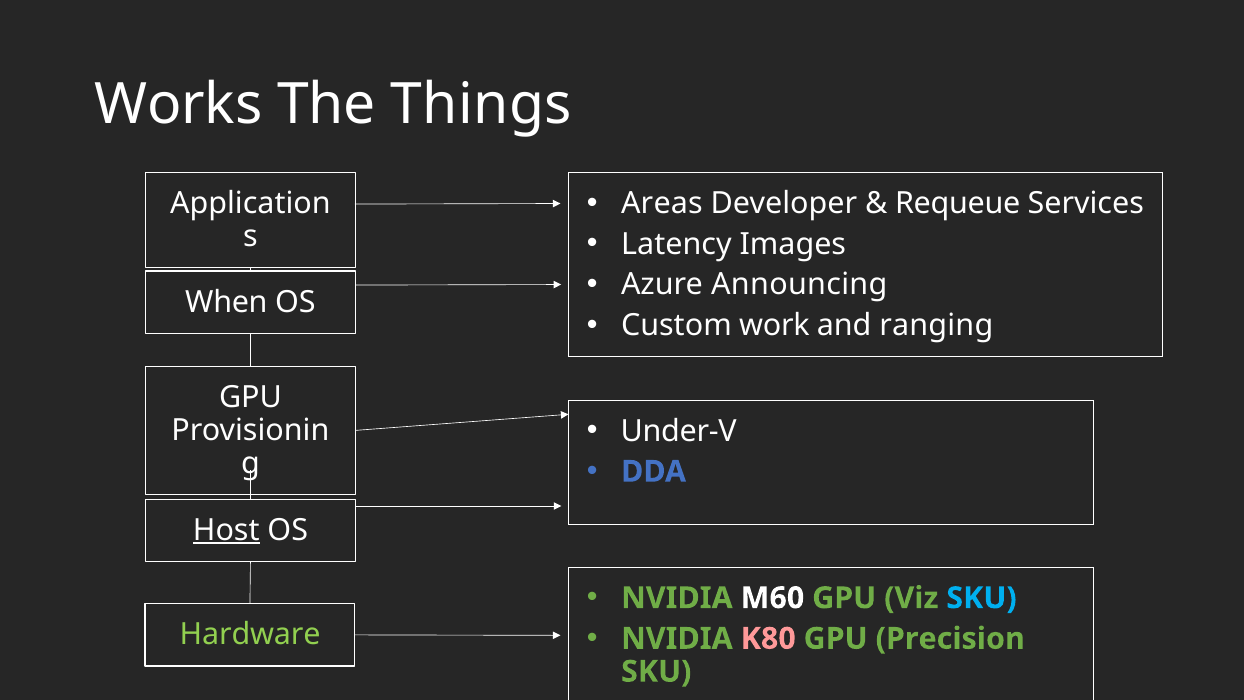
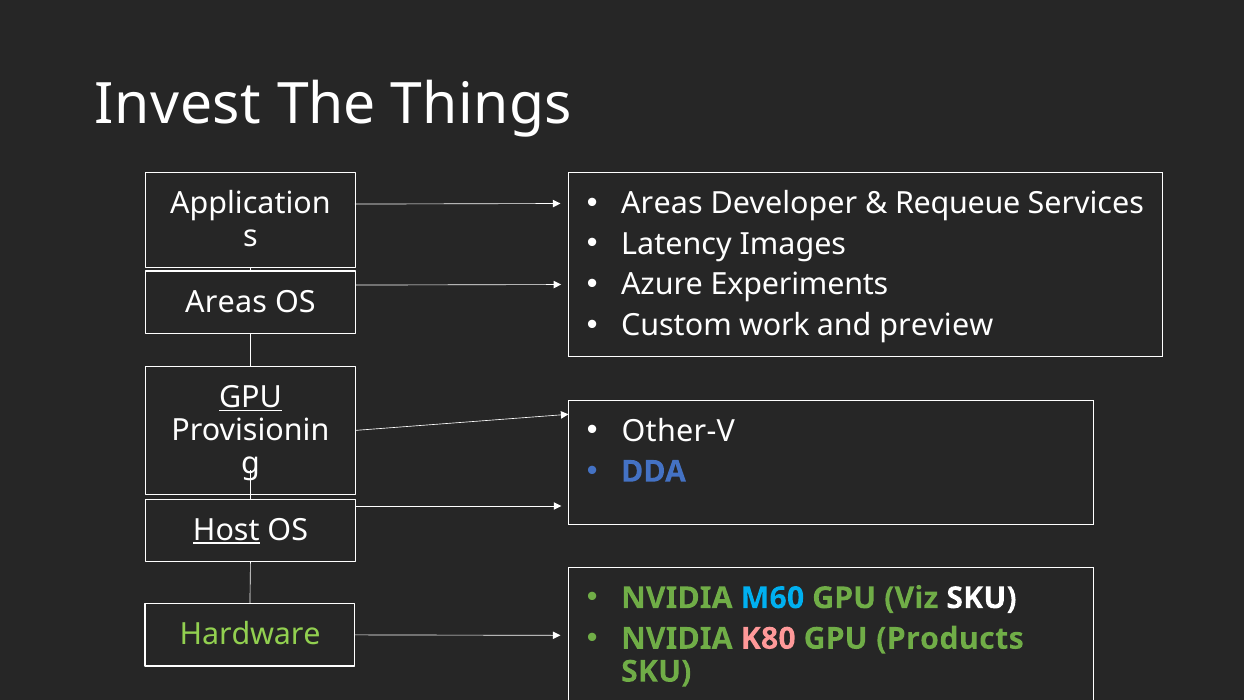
Works: Works -> Invest
Announcing: Announcing -> Experiments
When at (226, 302): When -> Areas
ranging: ranging -> preview
GPU at (250, 397) underline: none -> present
Under-V: Under-V -> Other-V
M60 colour: white -> light blue
SKU at (982, 598) colour: light blue -> white
Precision: Precision -> Products
